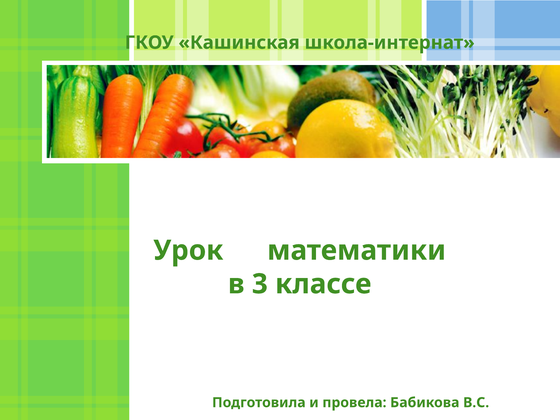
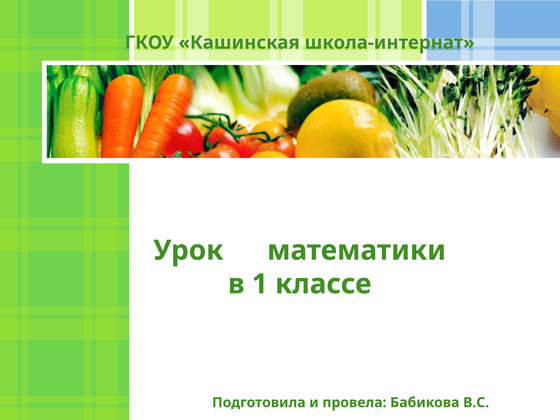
3: 3 -> 1
